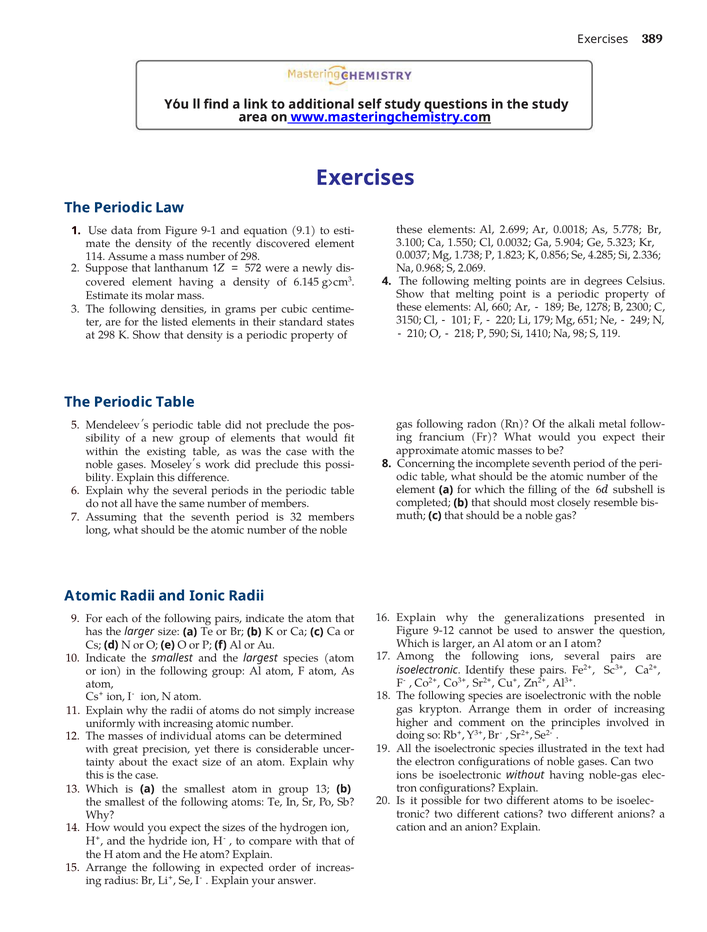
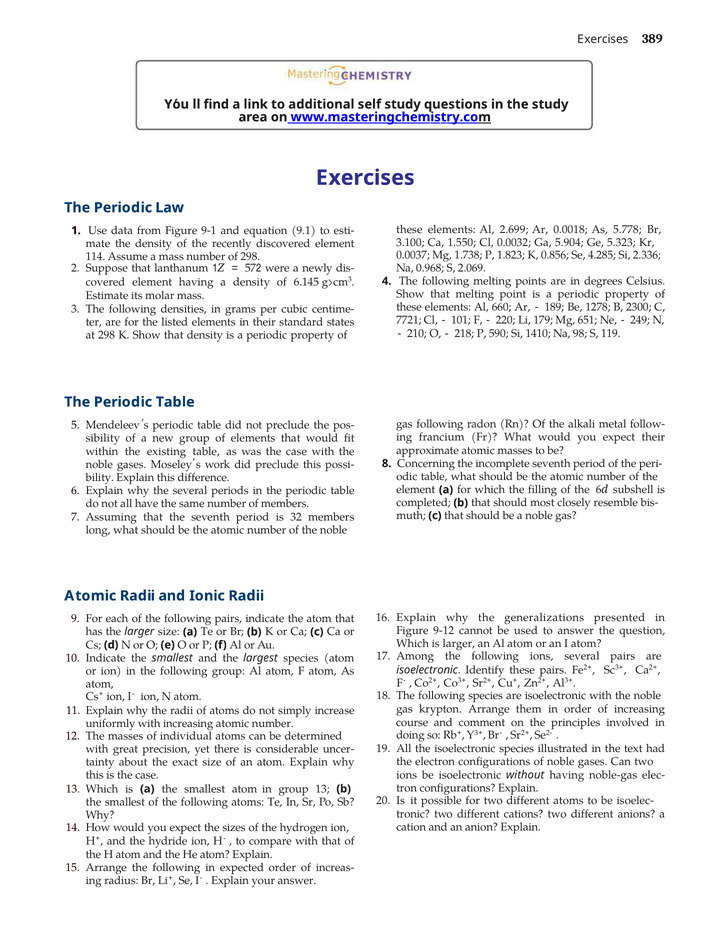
3150: 3150 -> 7721
higher: higher -> course
